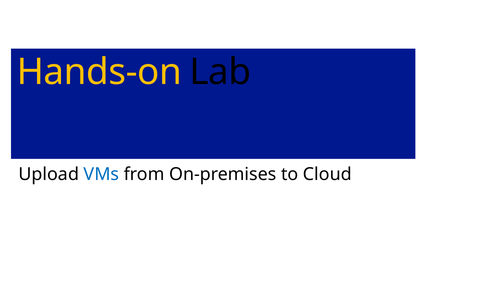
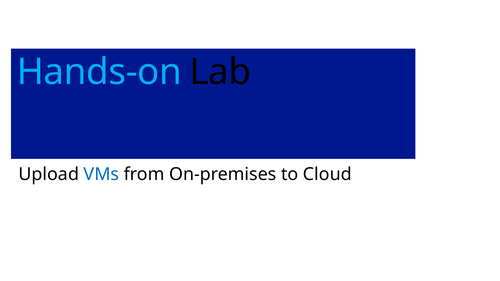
Hands-on colour: yellow -> light blue
